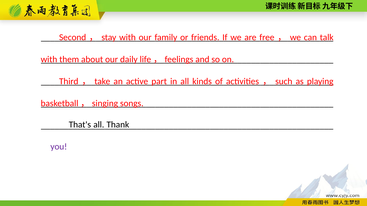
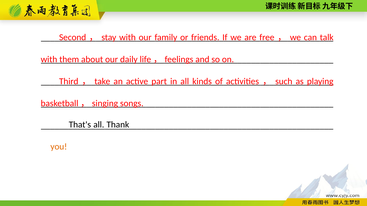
you colour: purple -> orange
